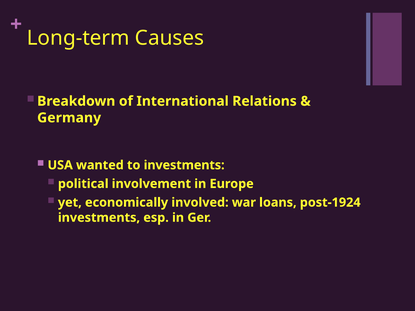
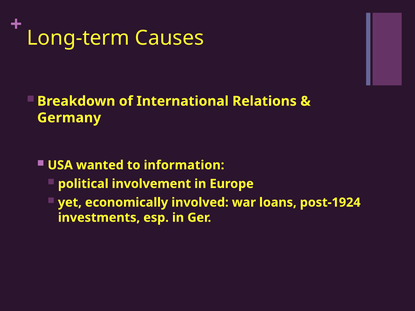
to investments: investments -> information
